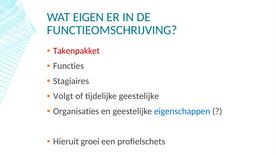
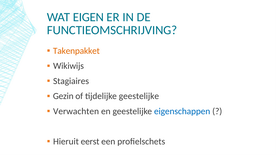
Takenpakket colour: red -> orange
Functies: Functies -> Wikiwijs
Volgt: Volgt -> Gezin
Organisaties: Organisaties -> Verwachten
groei: groei -> eerst
